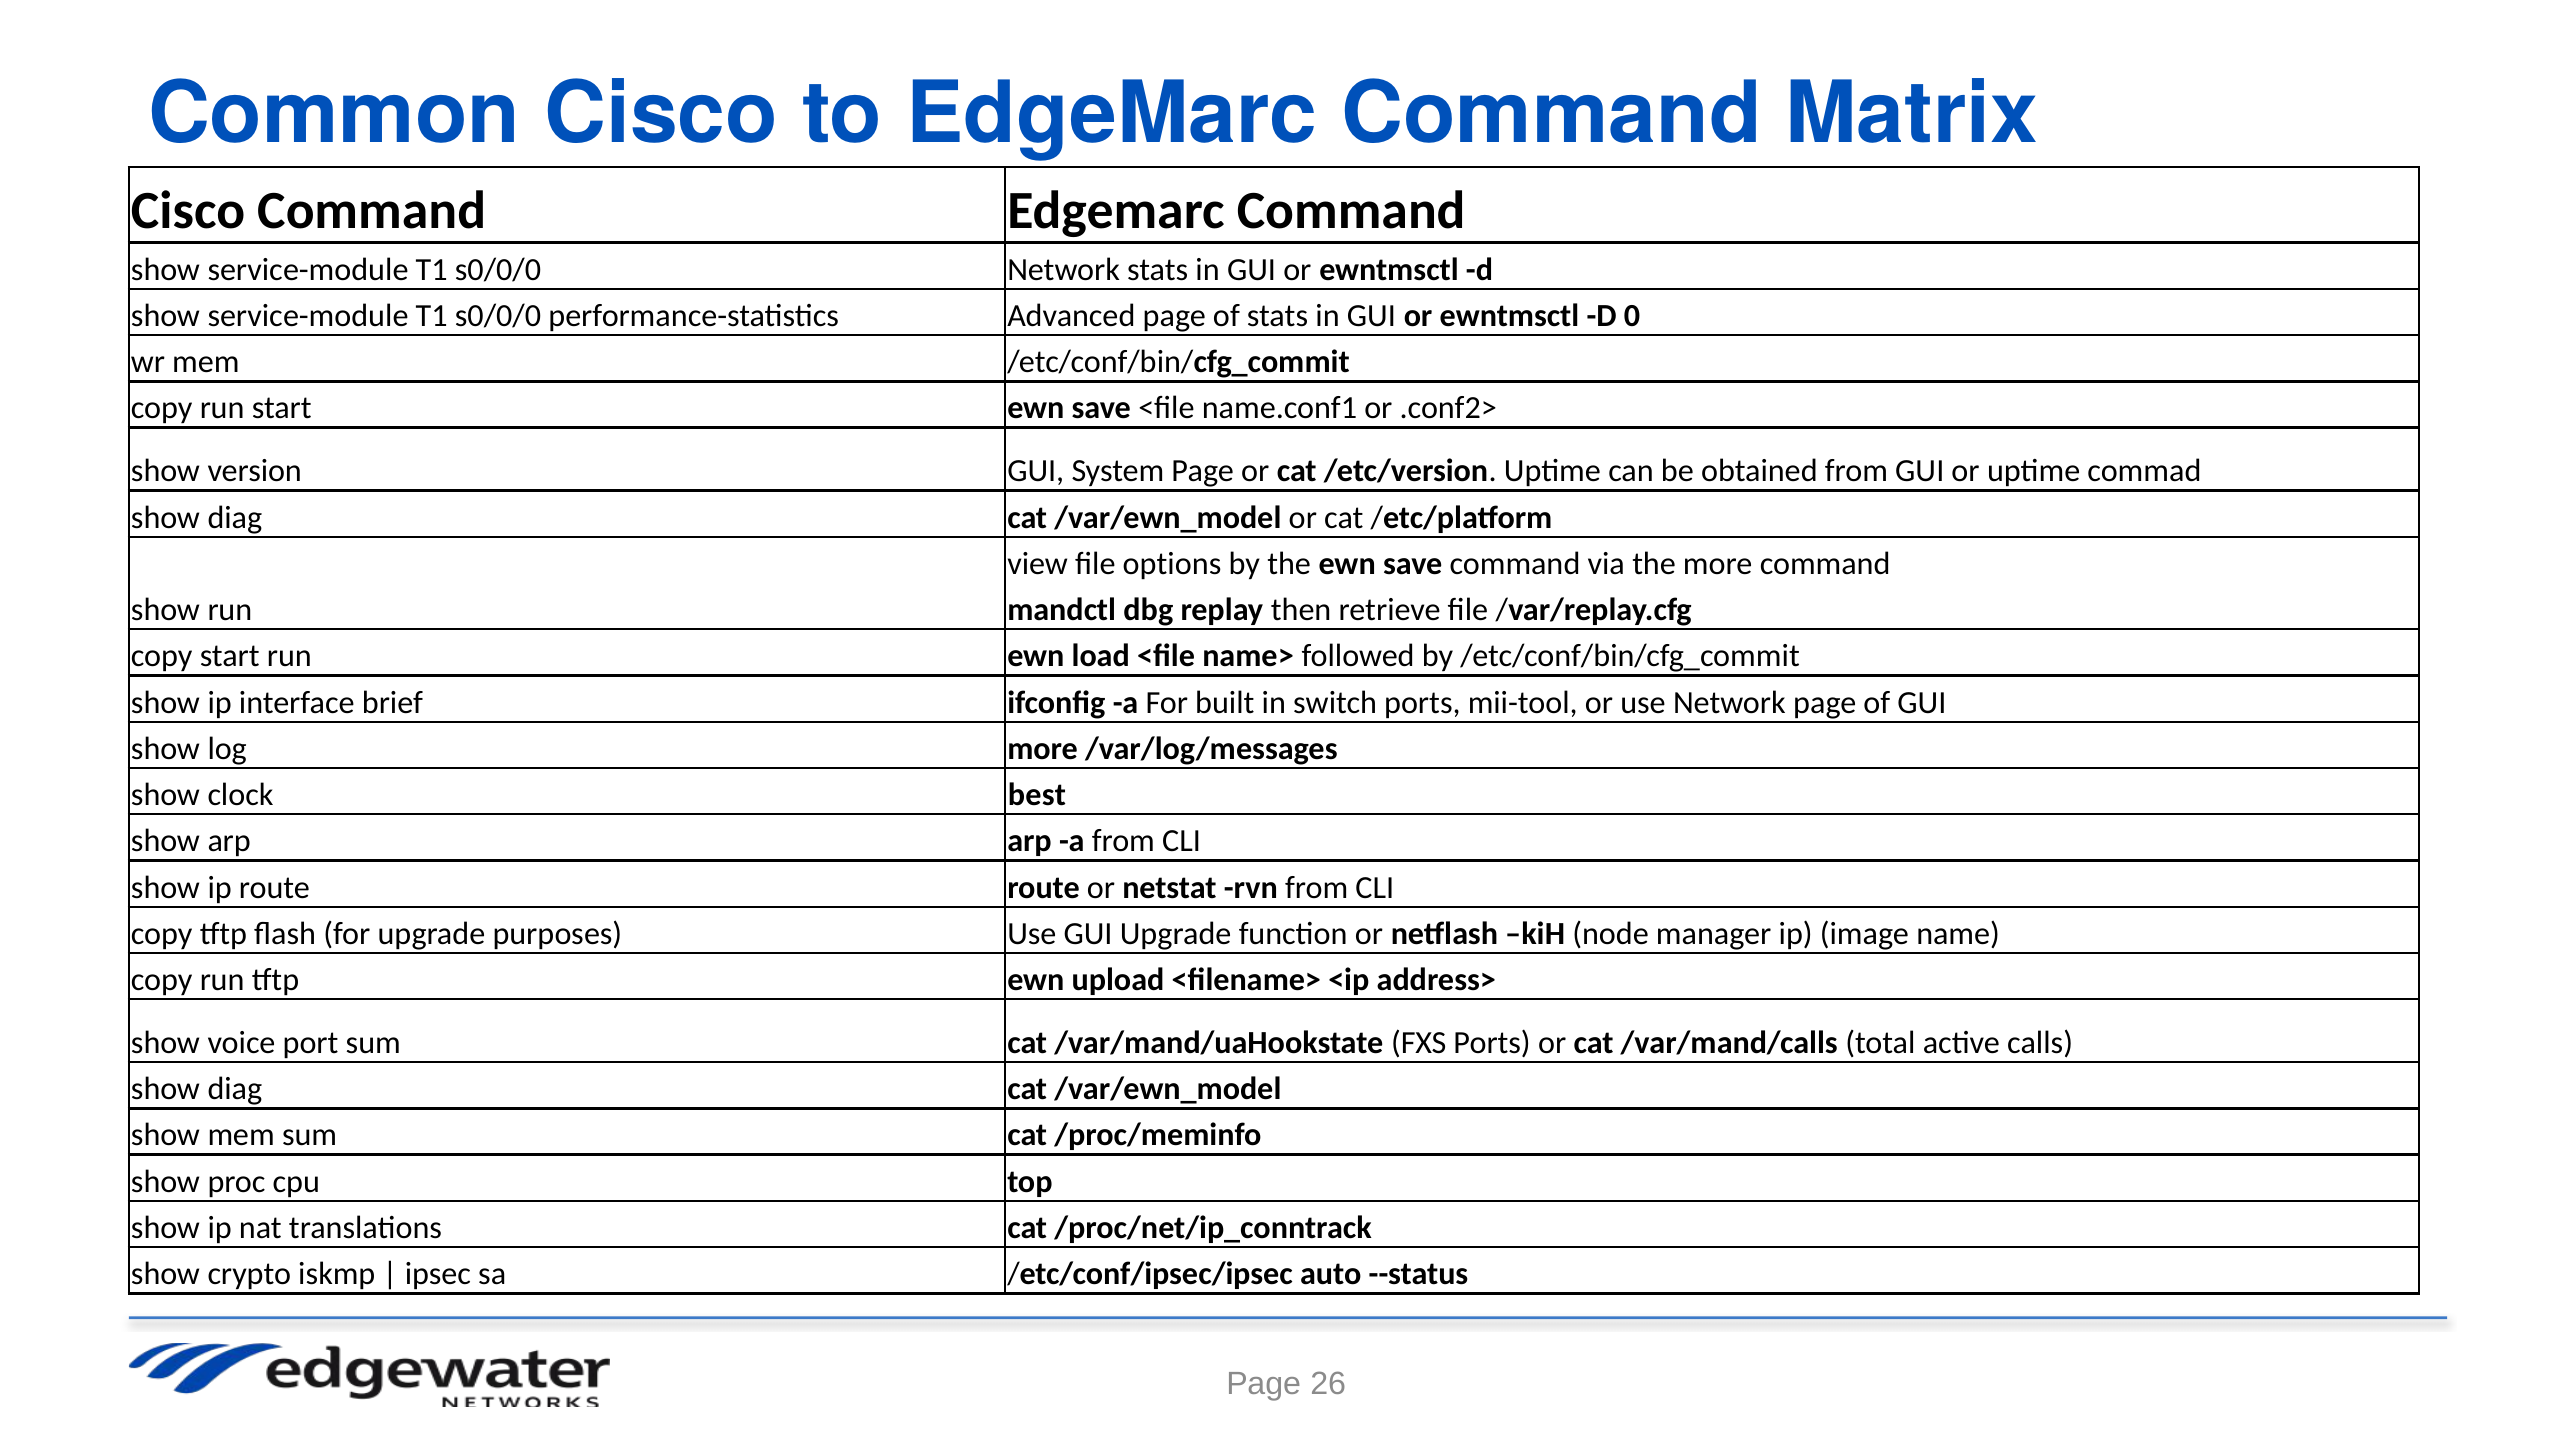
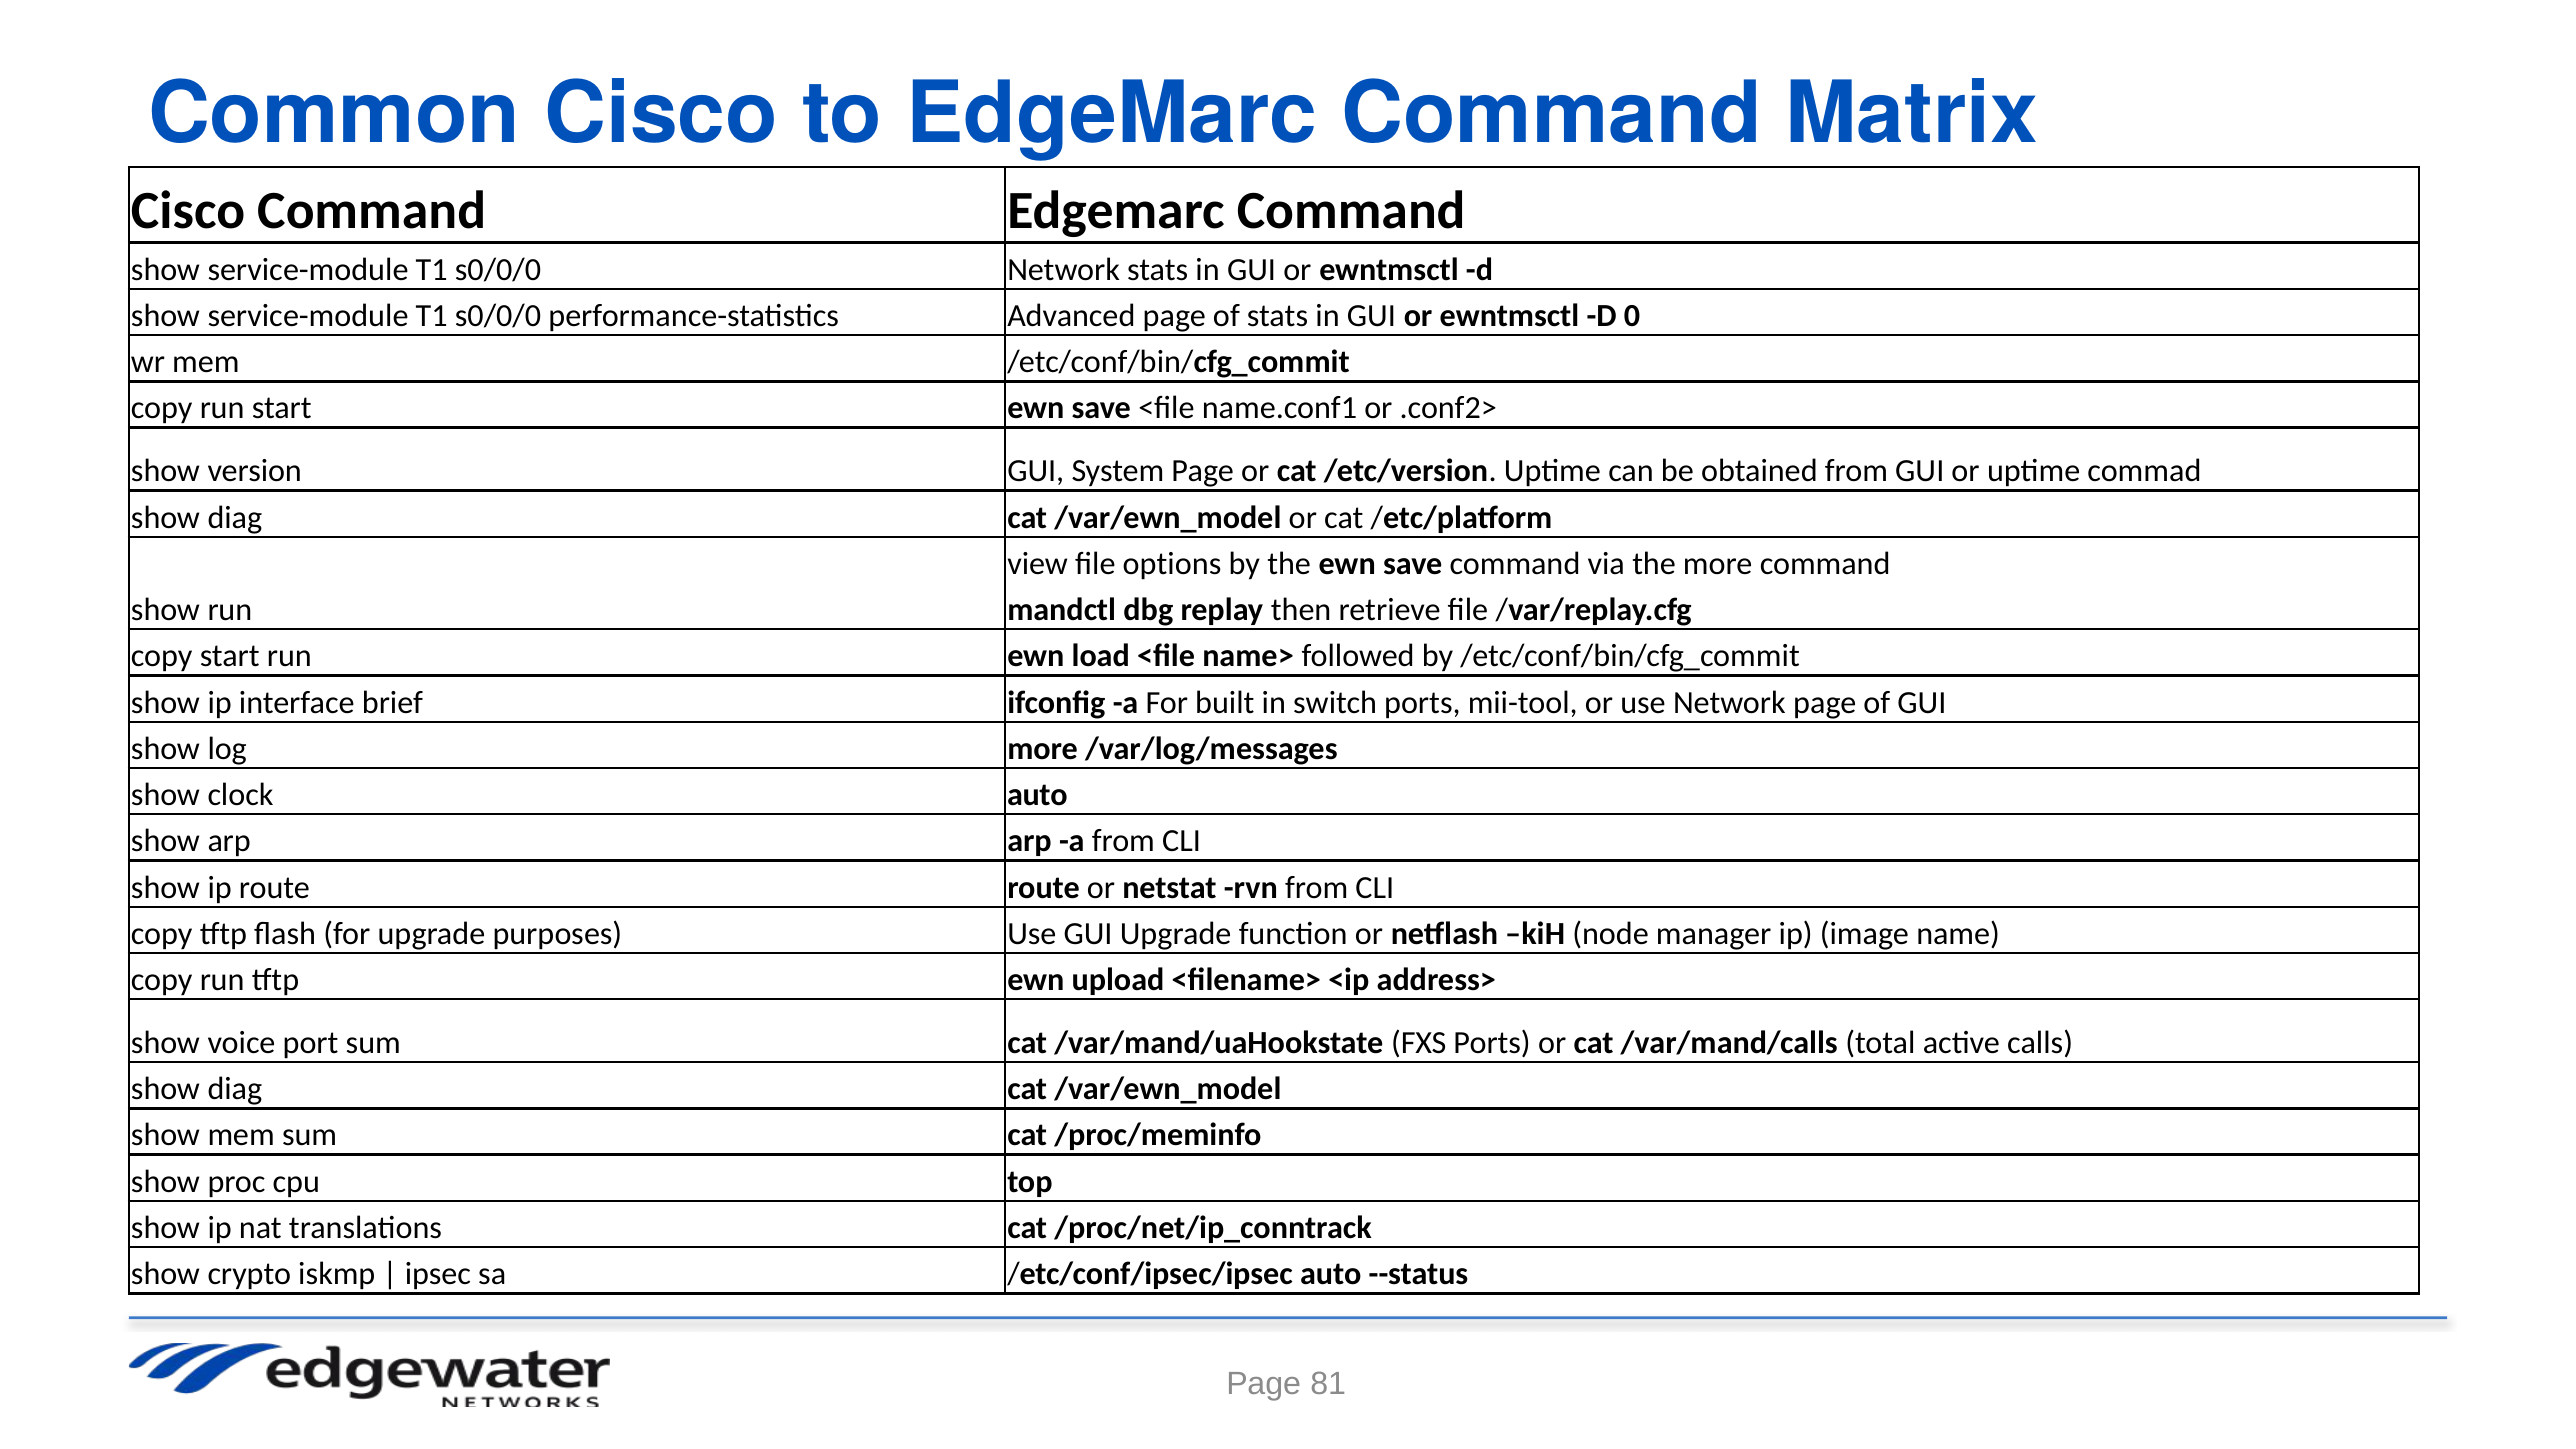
clock best: best -> auto
26: 26 -> 81
